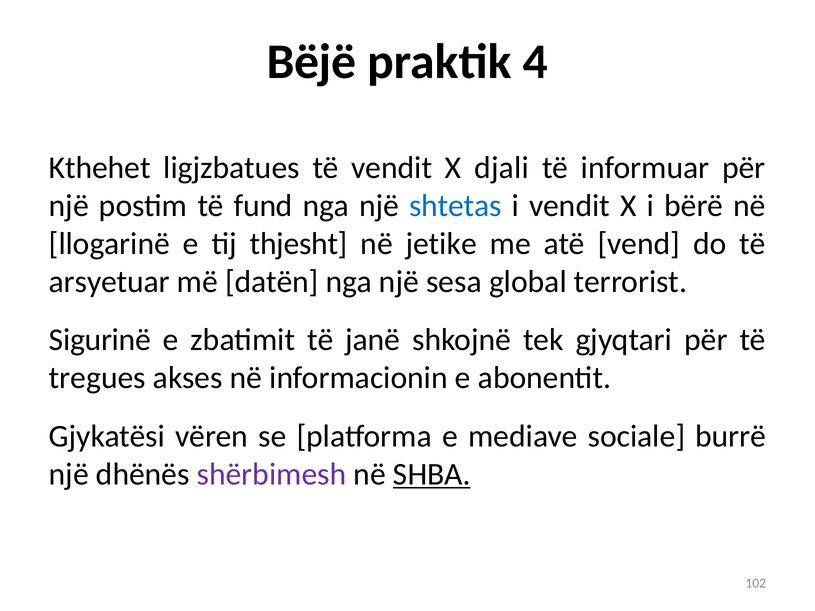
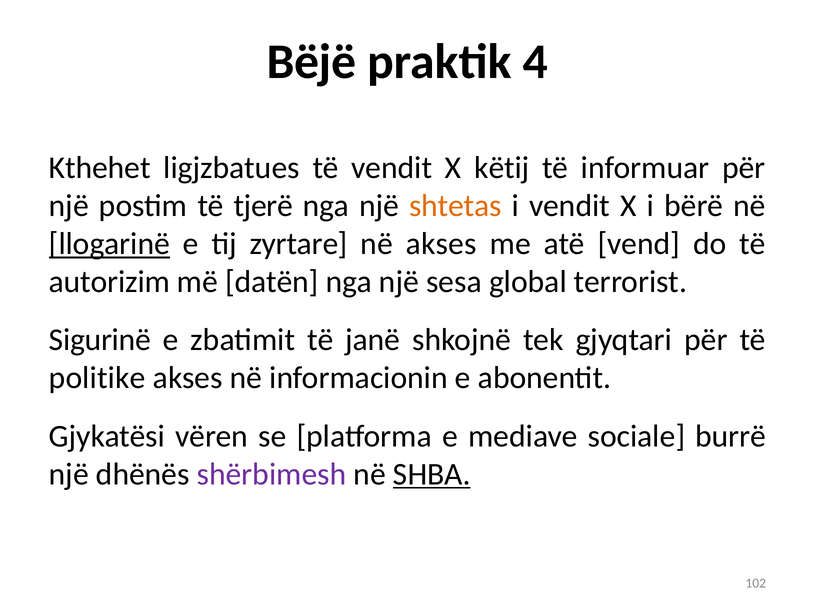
djali: djali -> këtij
fund: fund -> tjerë
shtetas colour: blue -> orange
llogarinë underline: none -> present
thjesht: thjesht -> zyrtare
në jetike: jetike -> akses
arsyetuar: arsyetuar -> autorizim
tregues: tregues -> politike
